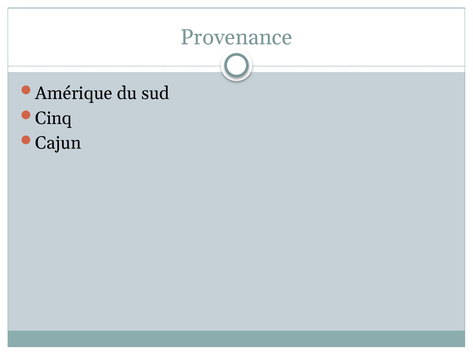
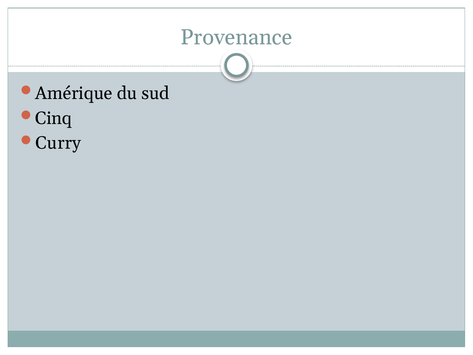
Cajun: Cajun -> Curry
